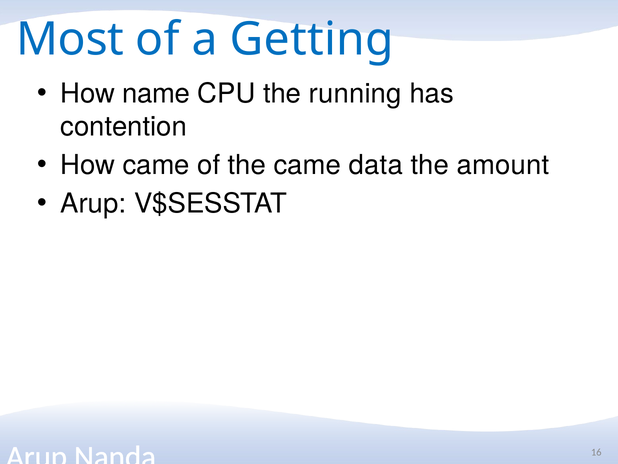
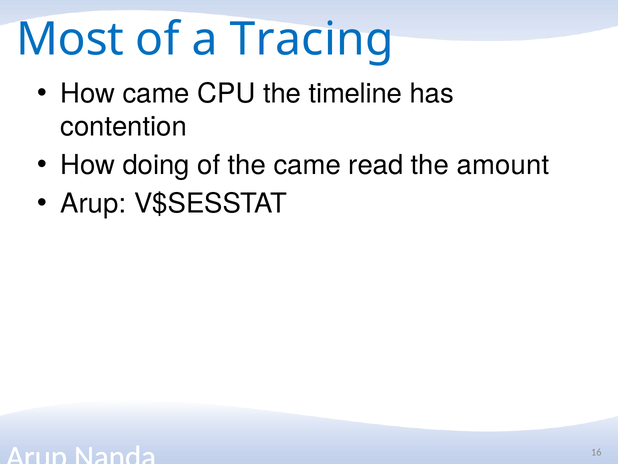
Getting: Getting -> Tracing
How name: name -> came
running: running -> timeline
How came: came -> doing
data: data -> read
